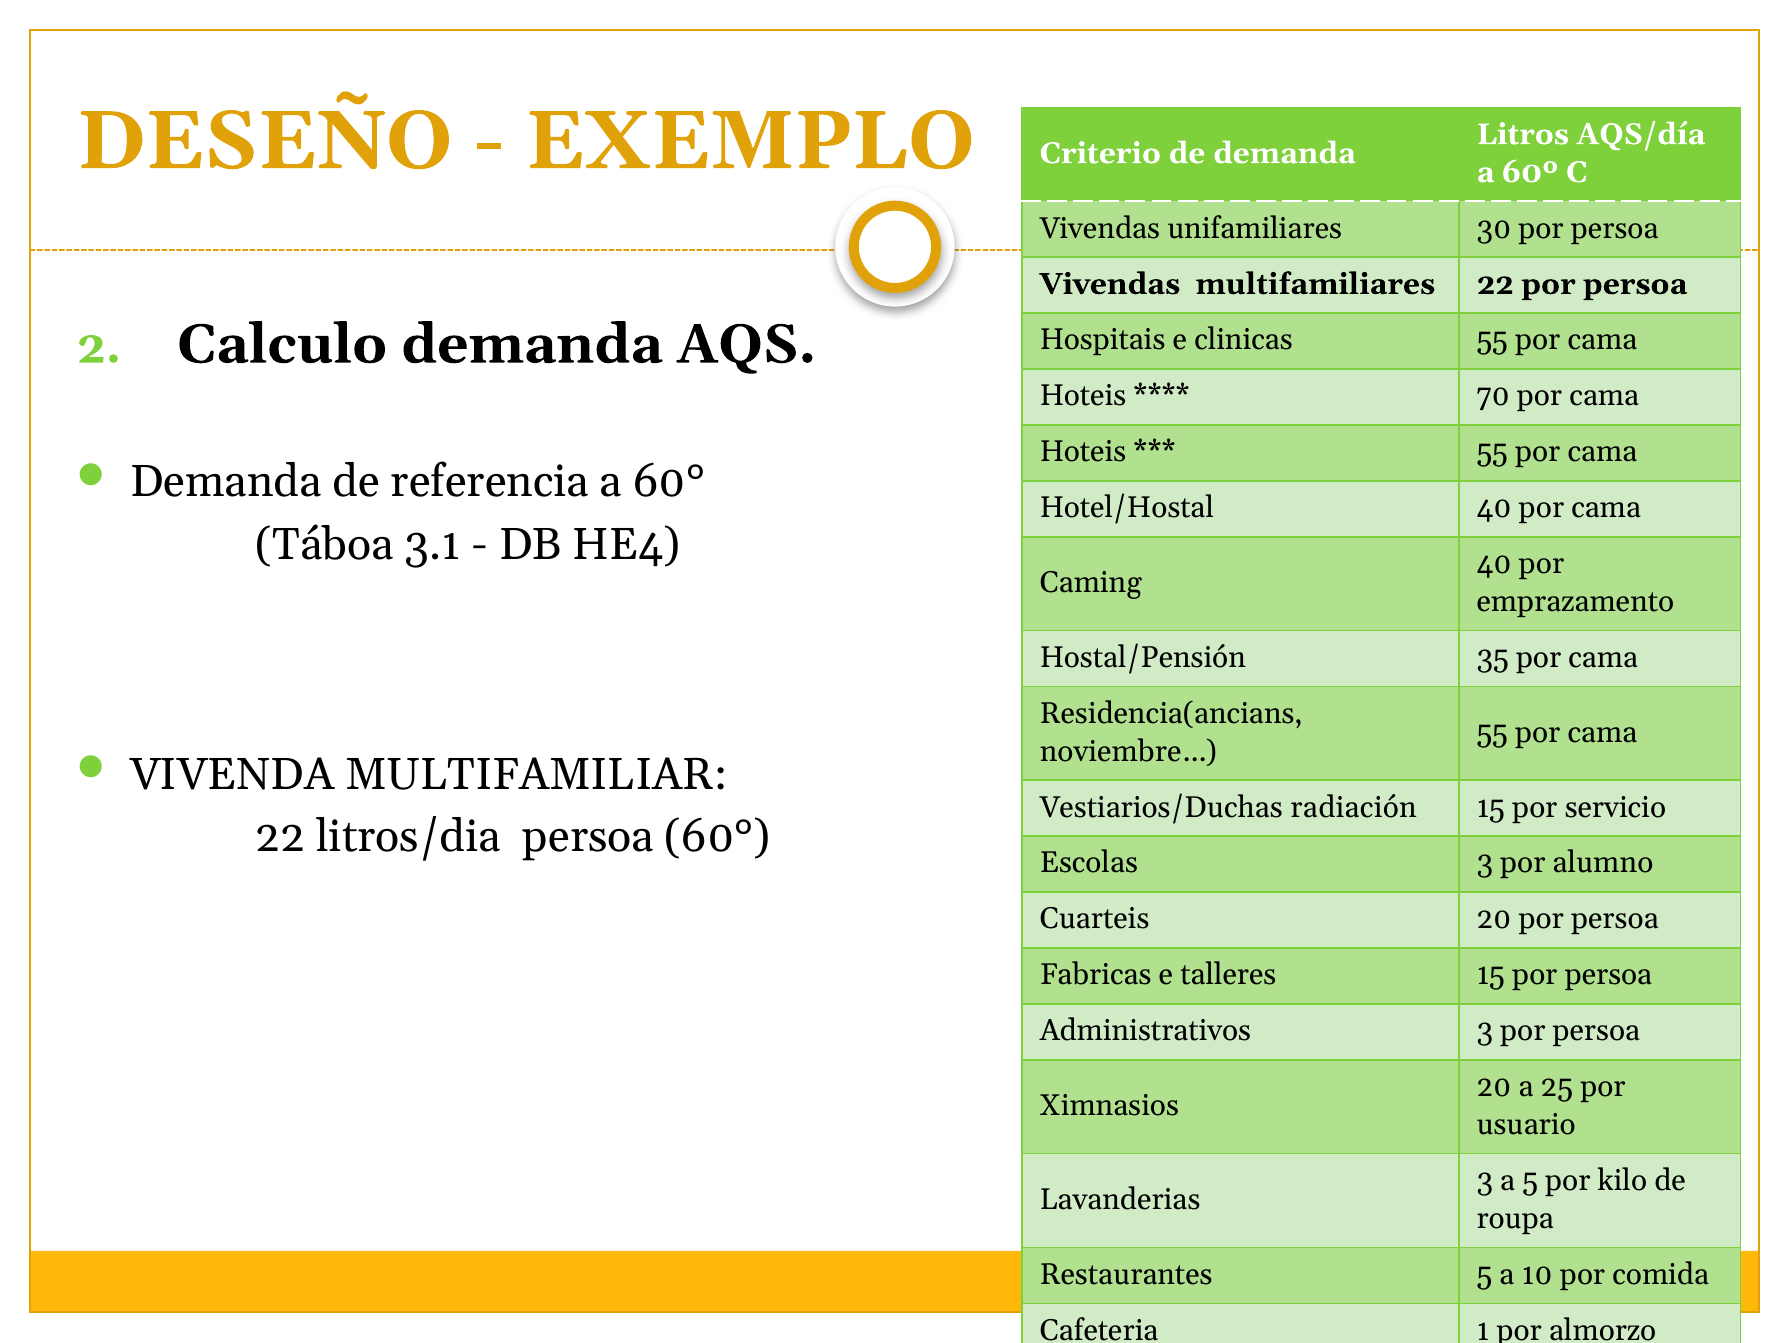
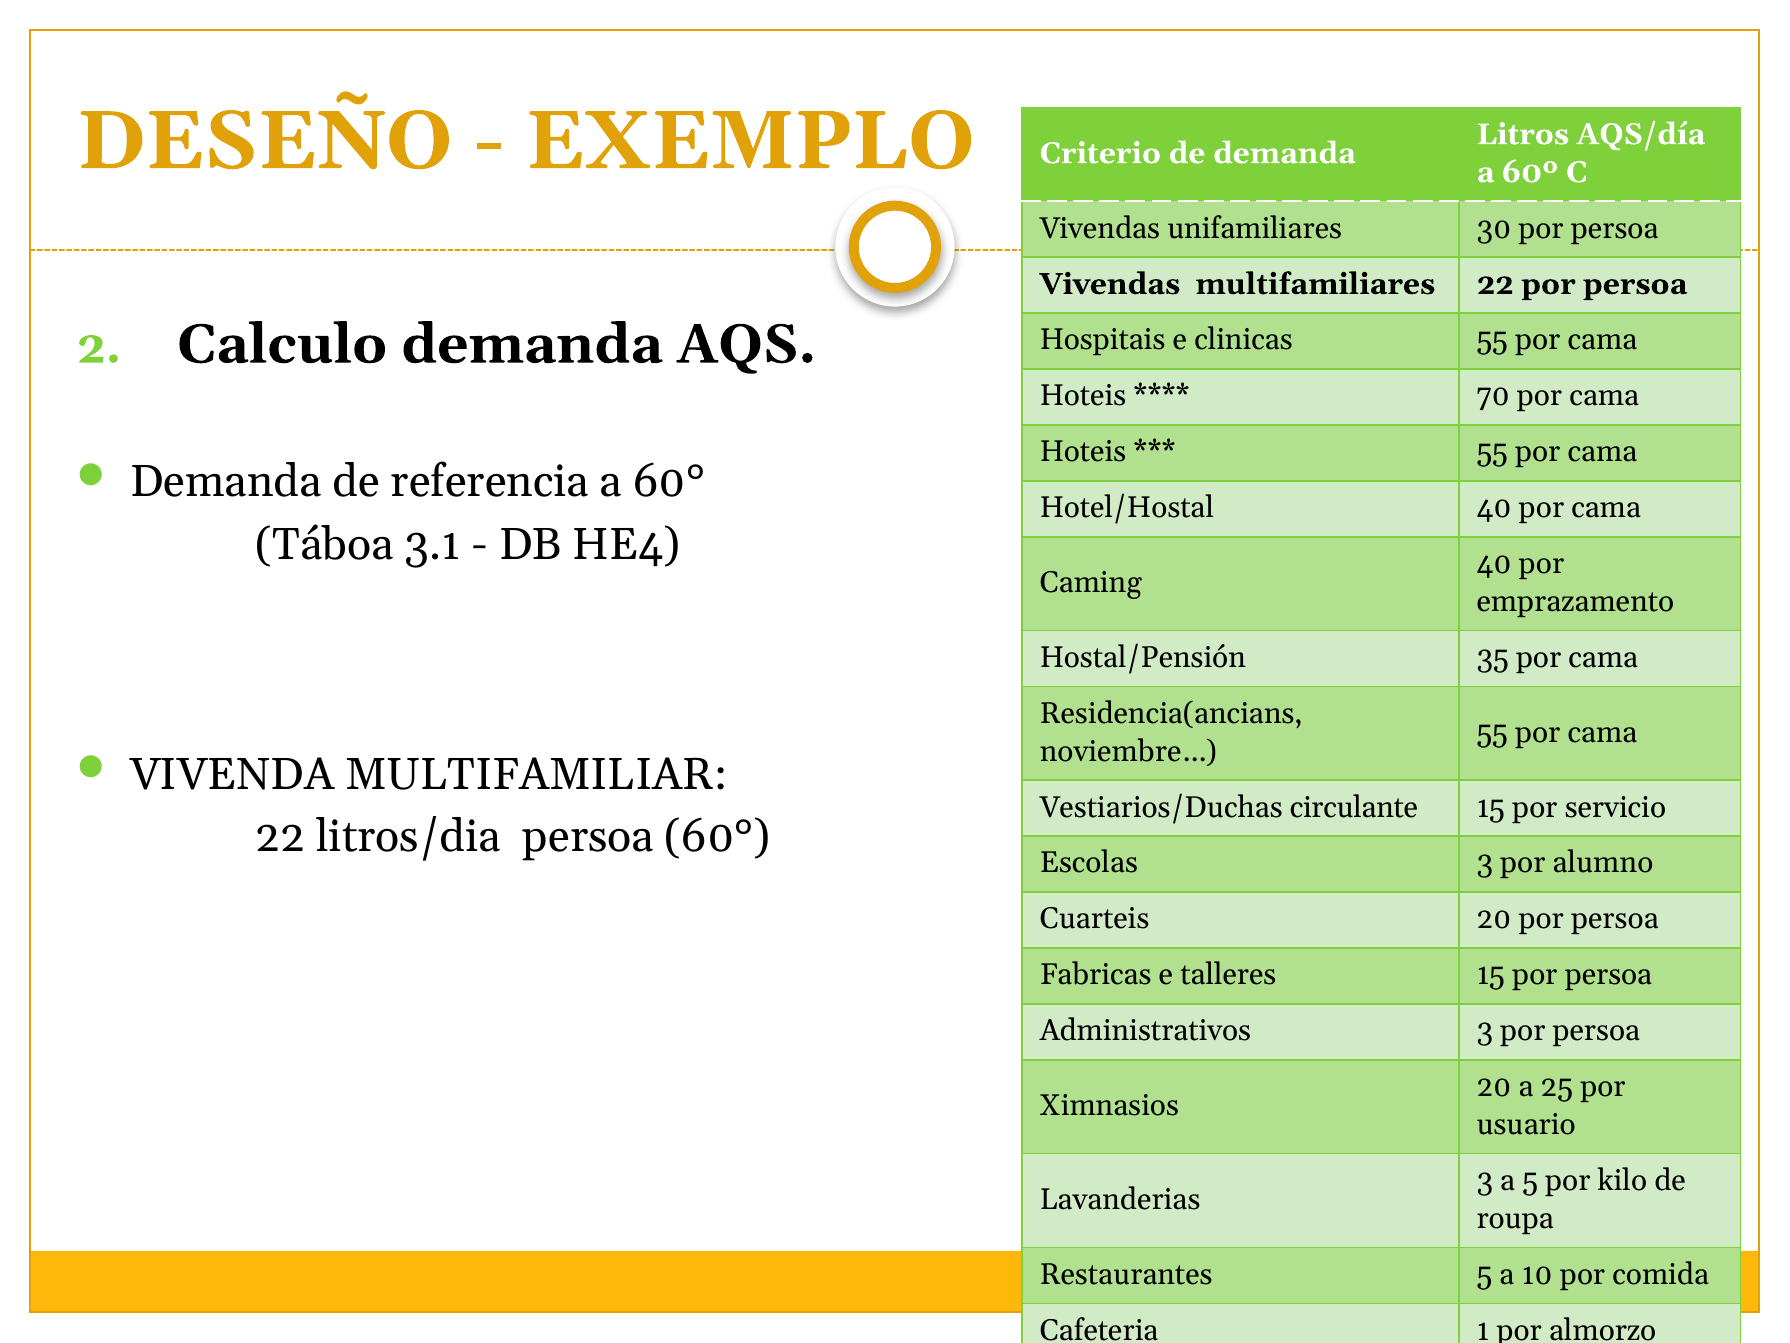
radiación: radiación -> circulante
